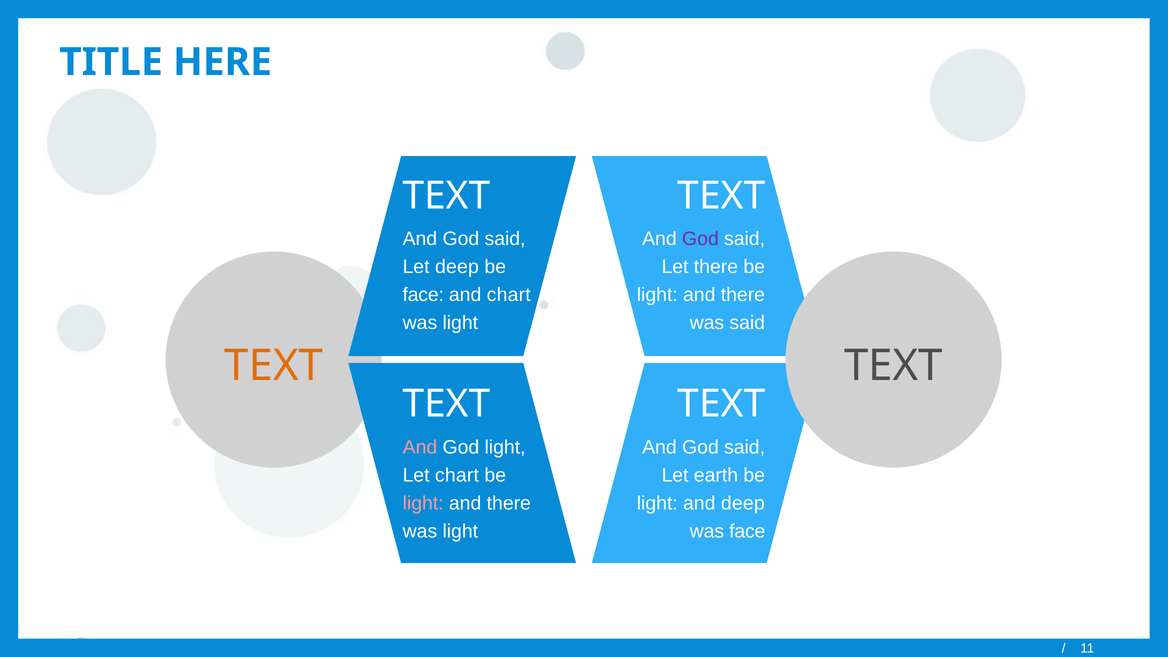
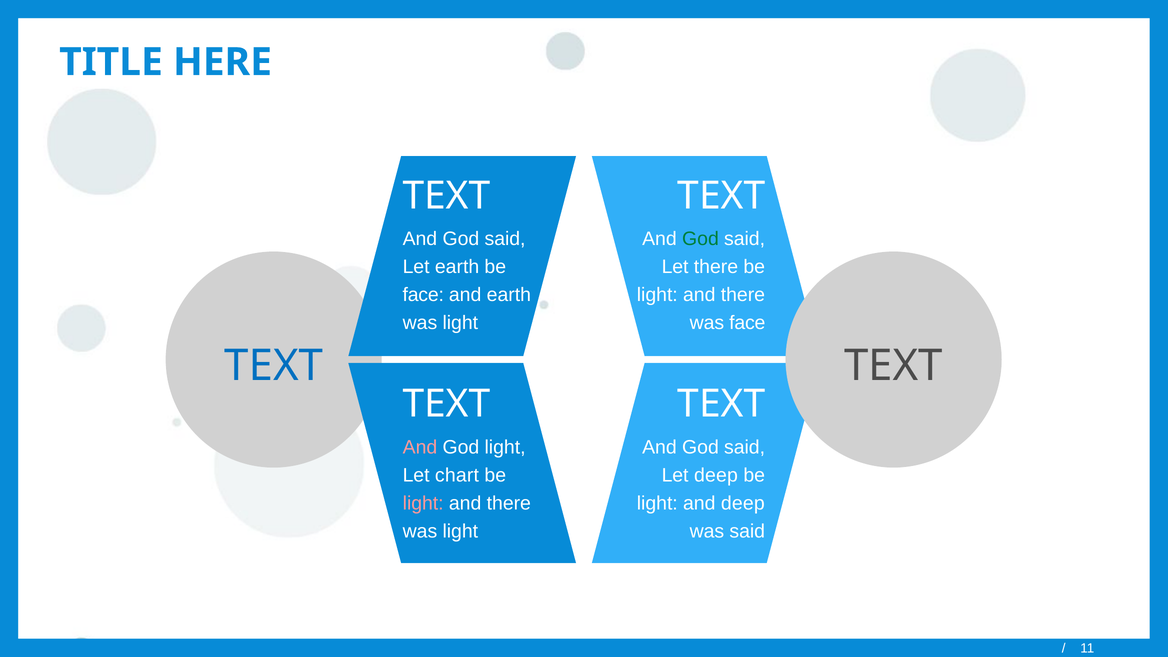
God at (700, 239) colour: purple -> green
Let deep: deep -> earth
and chart: chart -> earth
was said: said -> face
TEXT at (274, 366) colour: orange -> blue
Let earth: earth -> deep
was face: face -> said
